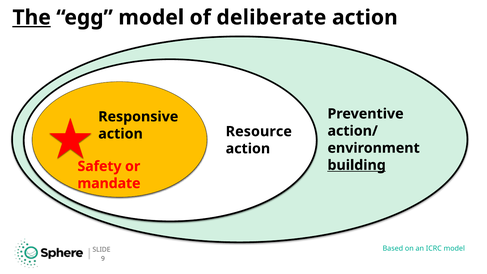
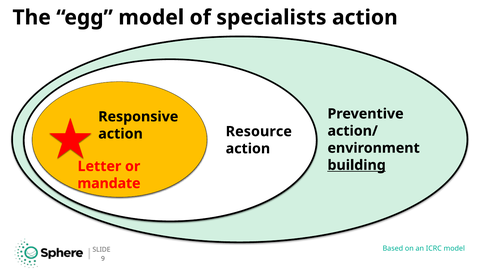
The underline: present -> none
deliberate: deliberate -> specialists
Safety: Safety -> Letter
